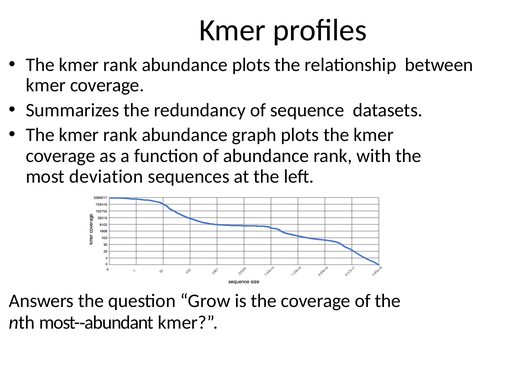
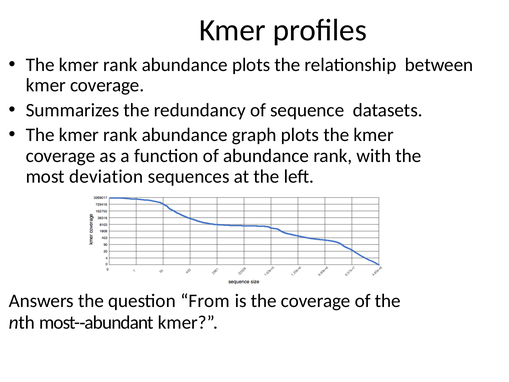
Grow: Grow -> From
